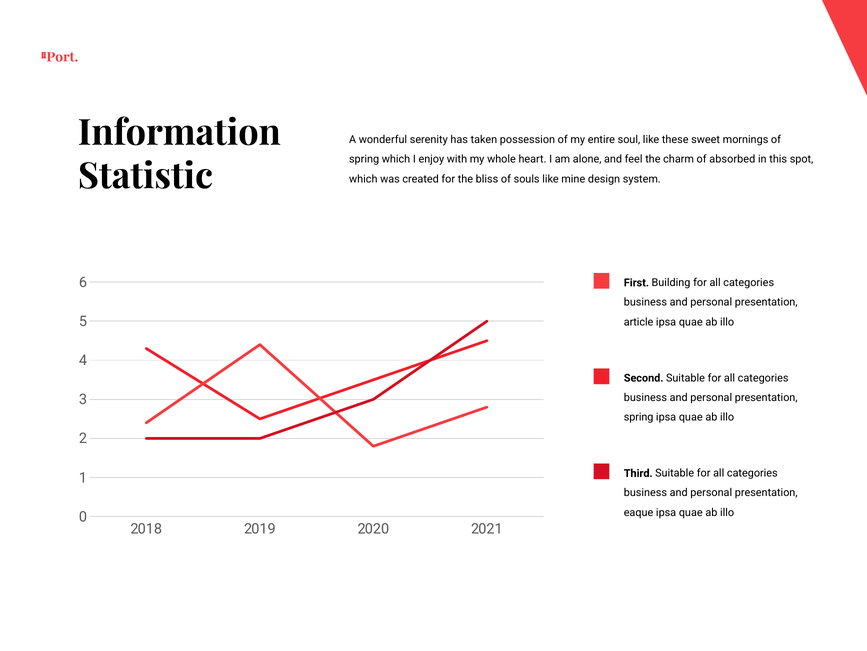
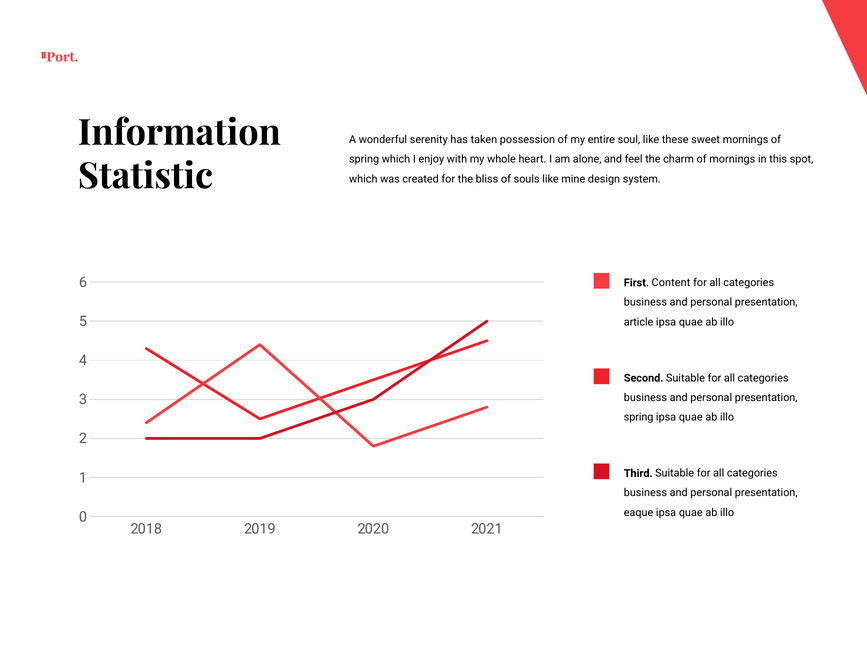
of absorbed: absorbed -> mornings
Building: Building -> Content
